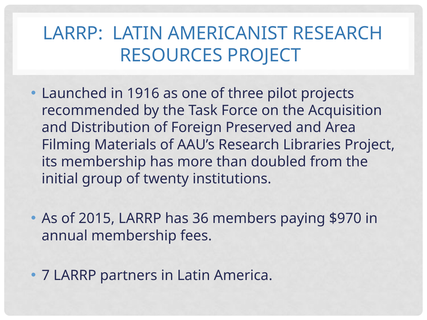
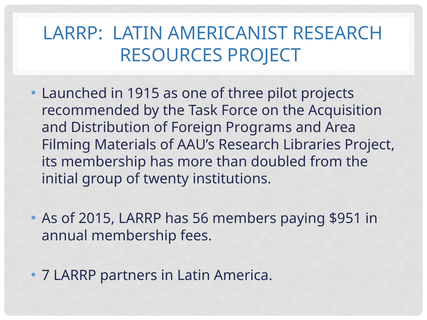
1916: 1916 -> 1915
Preserved: Preserved -> Programs
36: 36 -> 56
$970: $970 -> $951
